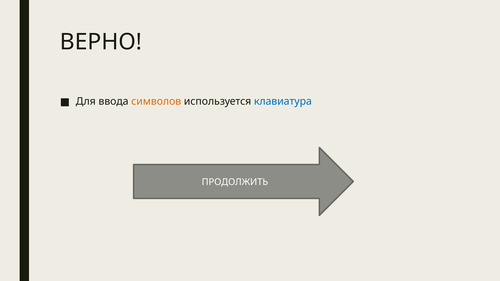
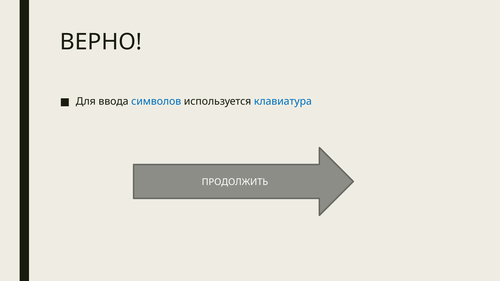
символов colour: orange -> blue
